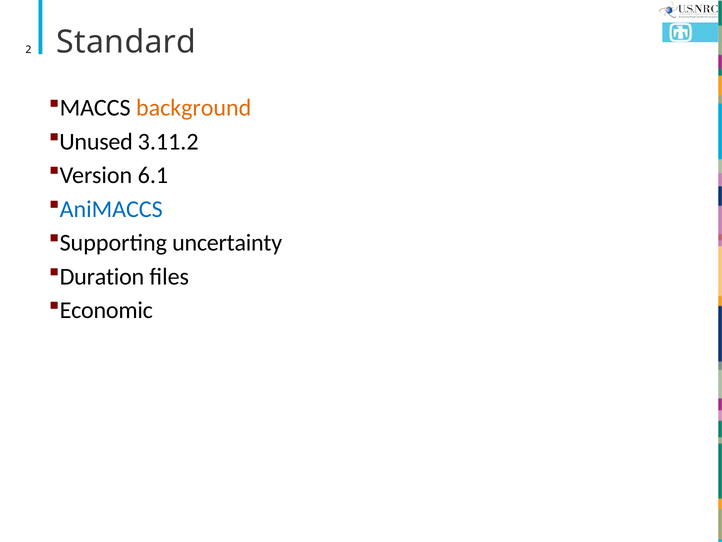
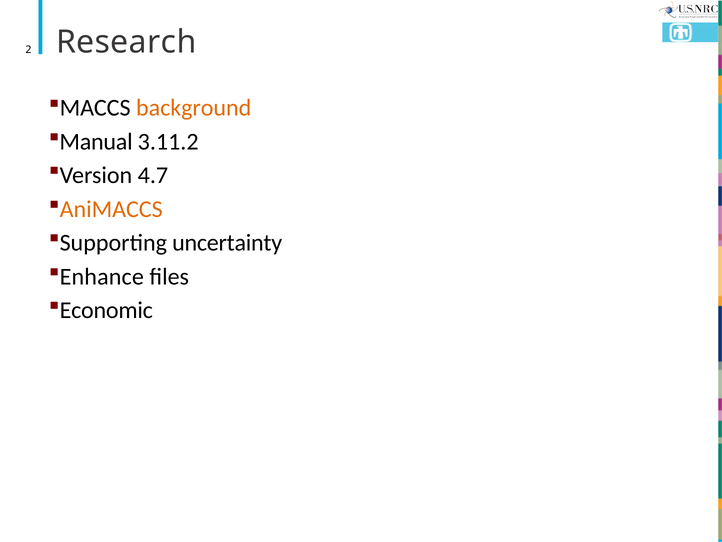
Standard: Standard -> Research
Unused: Unused -> Manual
6.1: 6.1 -> 4.7
AniMACCS colour: blue -> orange
Duration: Duration -> Enhance
